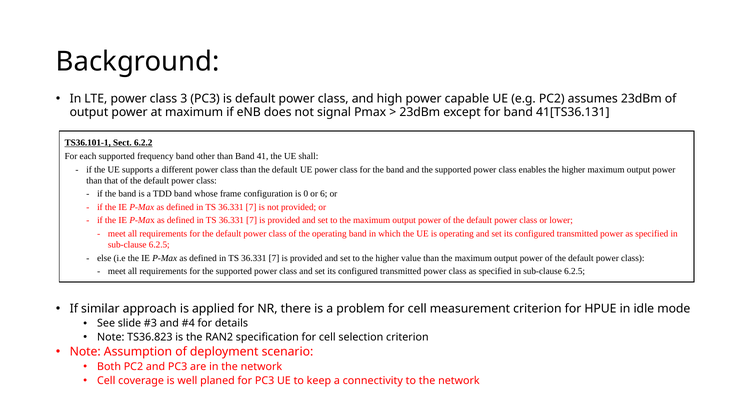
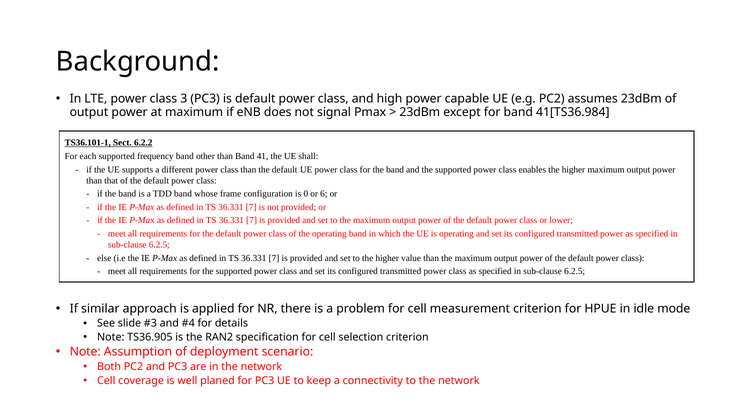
41[TS36.131: 41[TS36.131 -> 41[TS36.984
TS36.823: TS36.823 -> TS36.905
